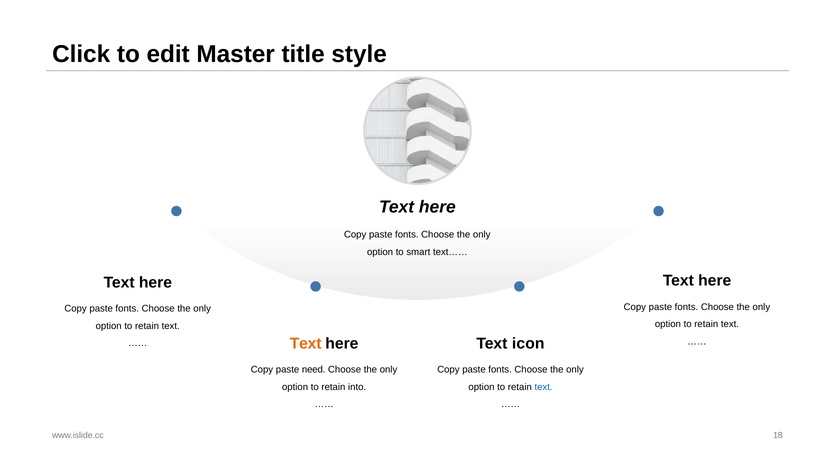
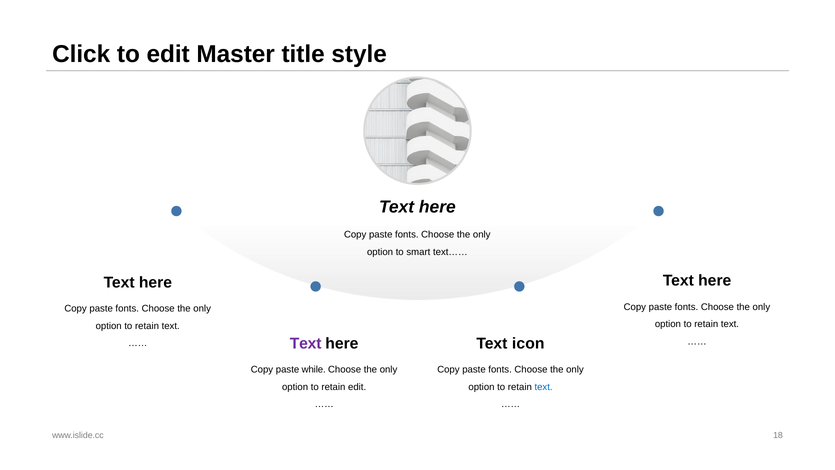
Text at (306, 343) colour: orange -> purple
need: need -> while
retain into: into -> edit
